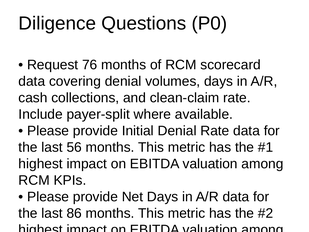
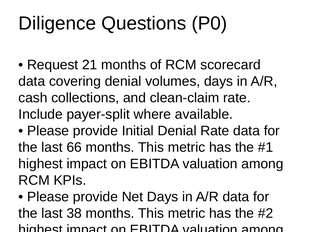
76: 76 -> 21
56: 56 -> 66
86: 86 -> 38
